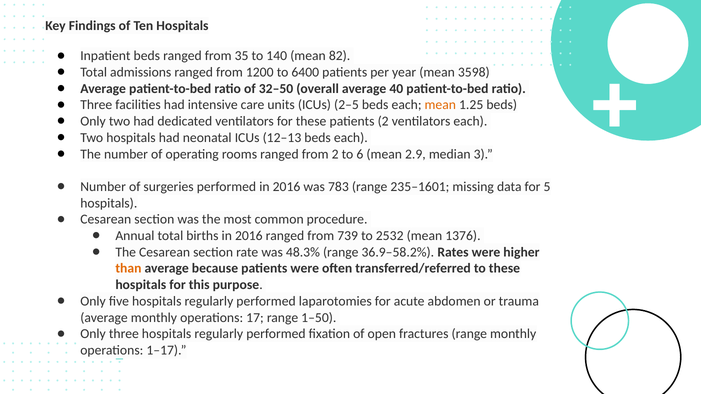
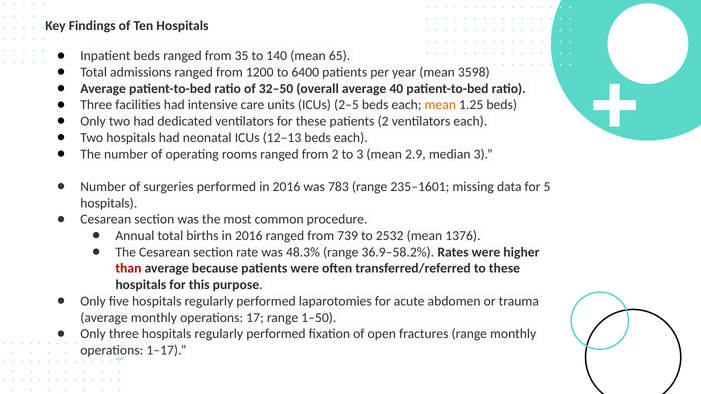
82: 82 -> 65
to 6: 6 -> 3
than colour: orange -> red
